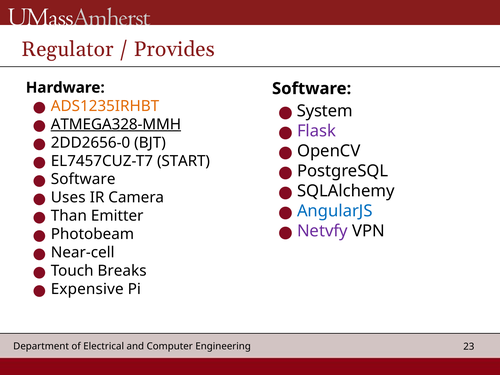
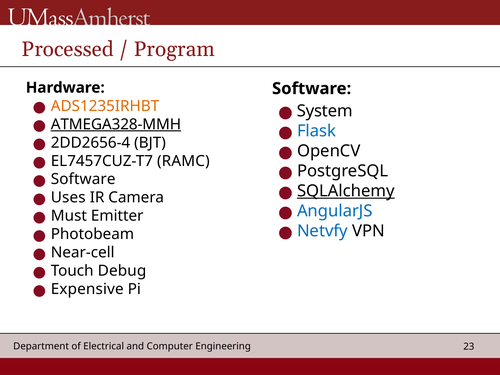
Regulator: Regulator -> Processed
Provides: Provides -> Program
Flask colour: purple -> blue
2DD2656-0: 2DD2656-0 -> 2DD2656-4
START: START -> RAMC
SQLAlchemy underline: none -> present
Than: Than -> Must
Netvfy colour: purple -> blue
Breaks: Breaks -> Debug
